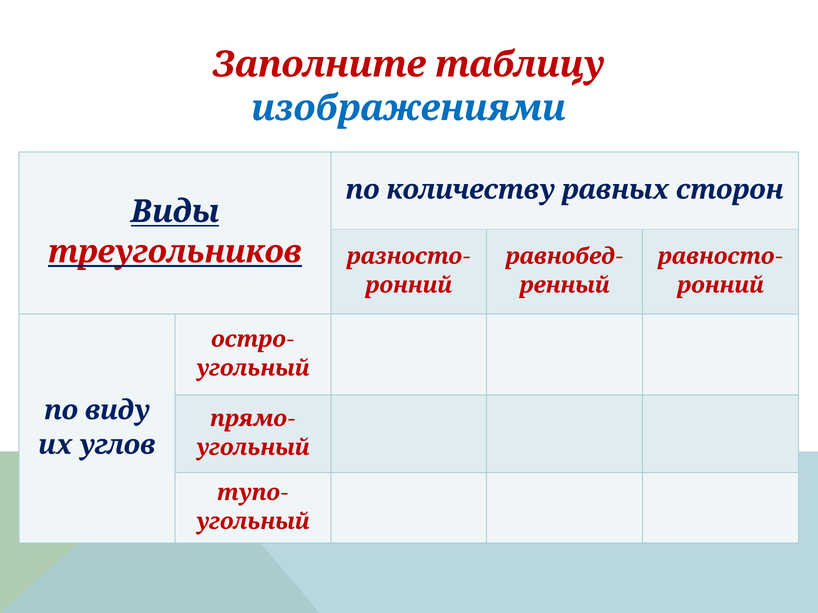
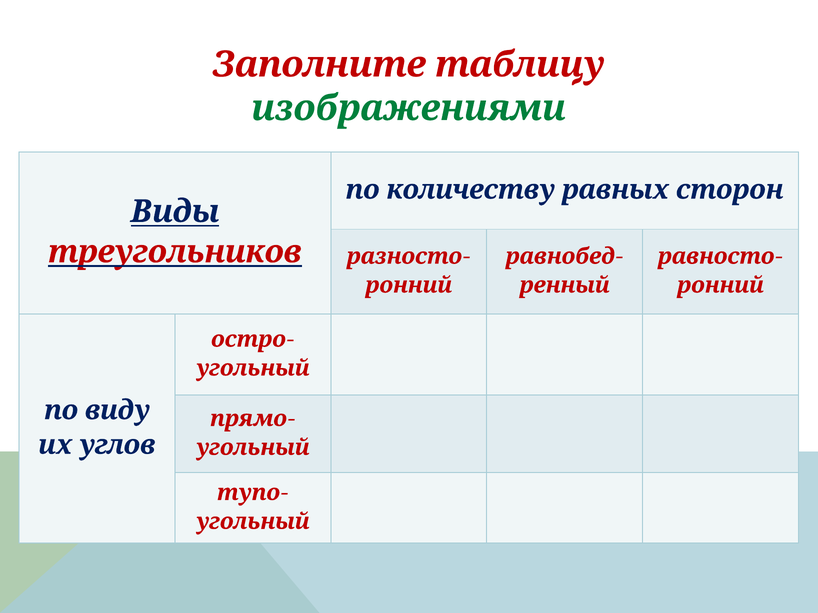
изображениями colour: blue -> green
